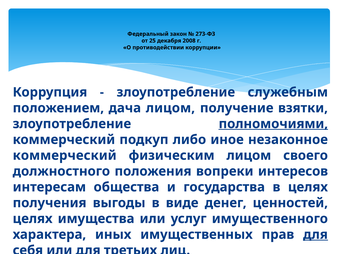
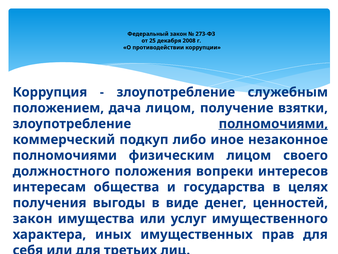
коммерческий at (65, 155): коммерческий -> полномочиями
целях at (33, 218): целях -> закон
для at (315, 234) underline: present -> none
